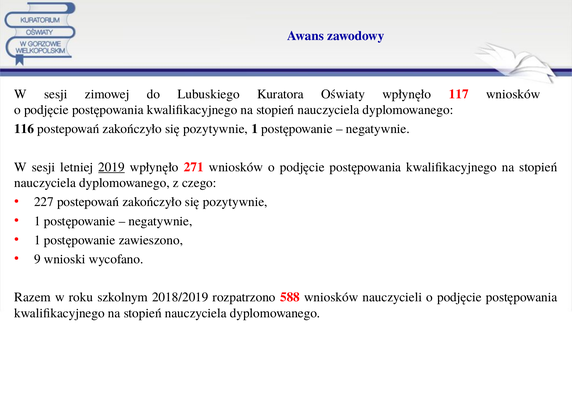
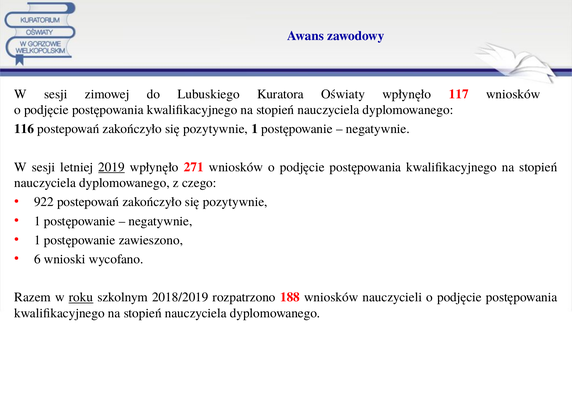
227: 227 -> 922
9: 9 -> 6
roku underline: none -> present
588: 588 -> 188
